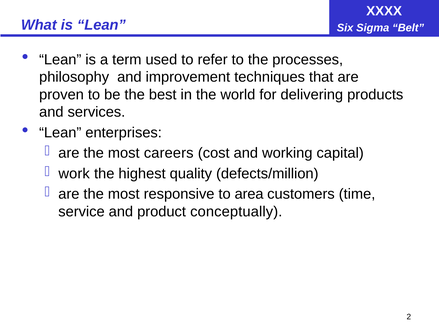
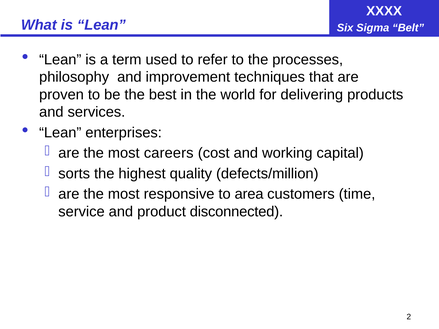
work: work -> sorts
conceptually: conceptually -> disconnected
